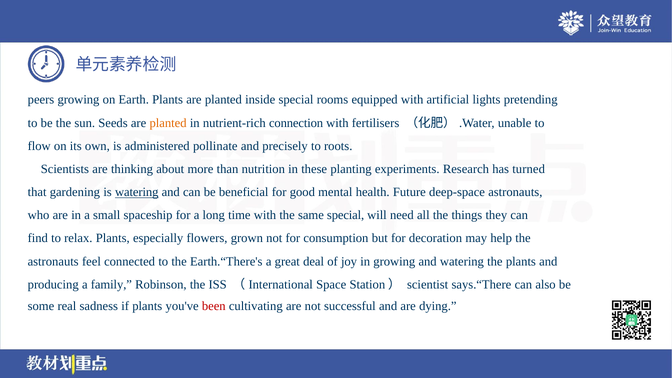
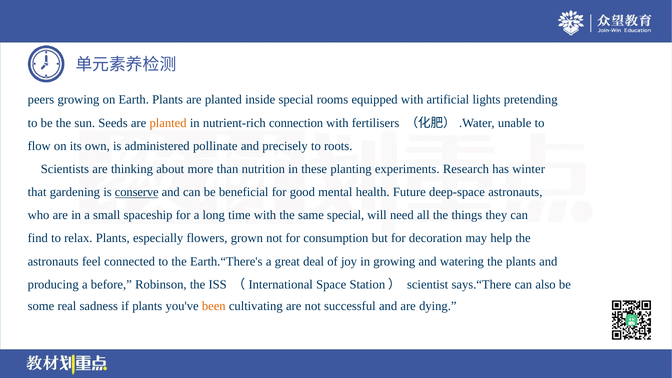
turned: turned -> winter
is watering: watering -> conserve
family: family -> before
been colour: red -> orange
